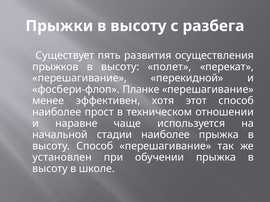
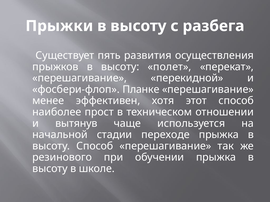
наравне: наравне -> вытянув
стадии наиболее: наиболее -> переходе
установлен: установлен -> резинового
